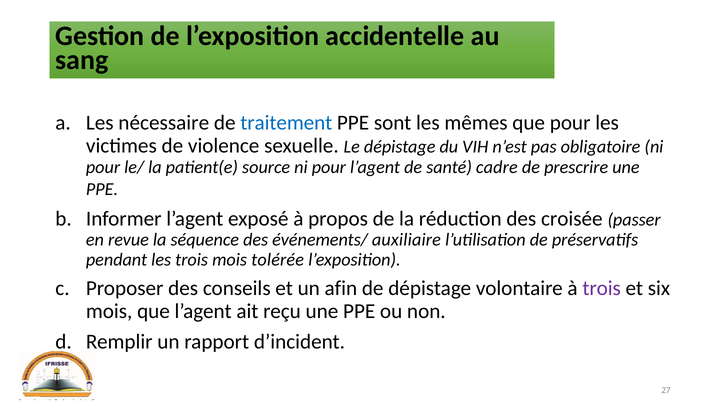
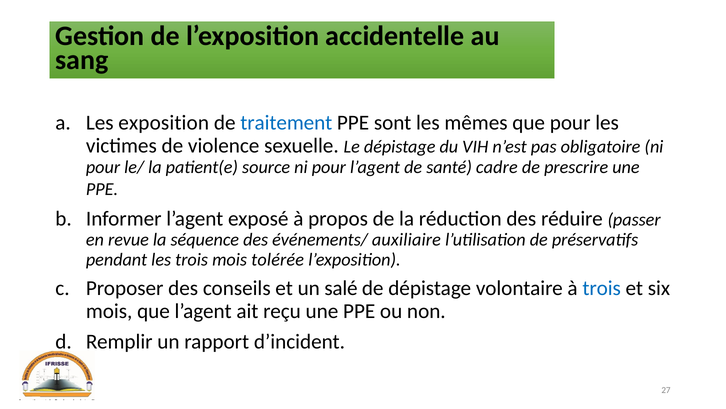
nécessaire: nécessaire -> exposition
croisée: croisée -> réduire
afin: afin -> salé
trois at (602, 288) colour: purple -> blue
